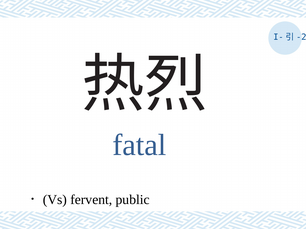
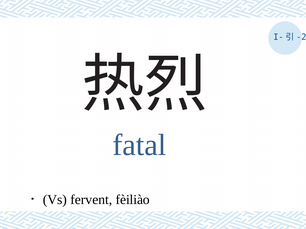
public: public -> fèiliào
